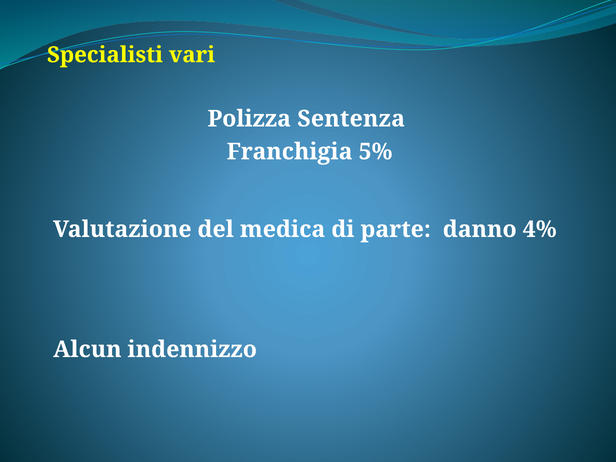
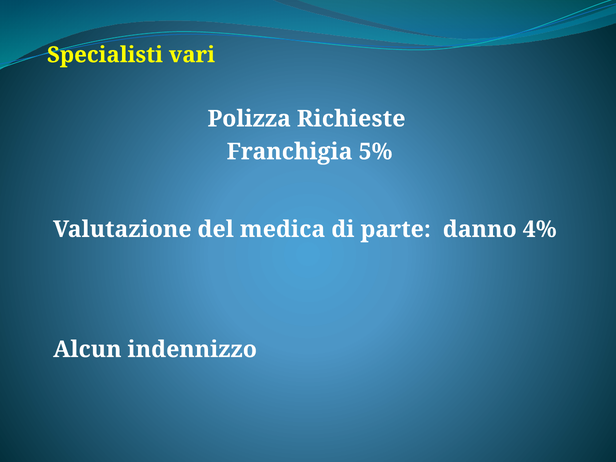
Sentenza: Sentenza -> Richieste
